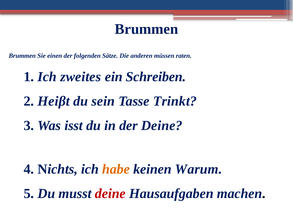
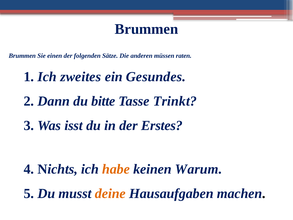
Schreiben: Schreiben -> Gesundes
Heiβt: Heiβt -> Dann
sein: sein -> bitte
der Deine: Deine -> Erstes
deine at (110, 193) colour: red -> orange
